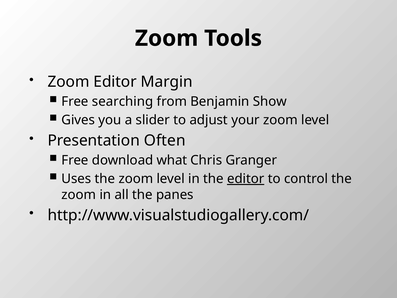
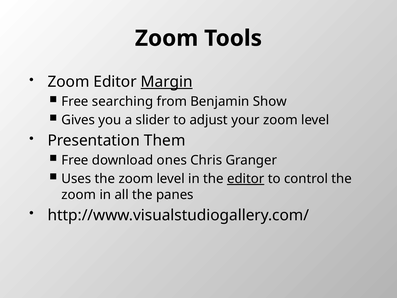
Margin underline: none -> present
Often: Often -> Them
what: what -> ones
